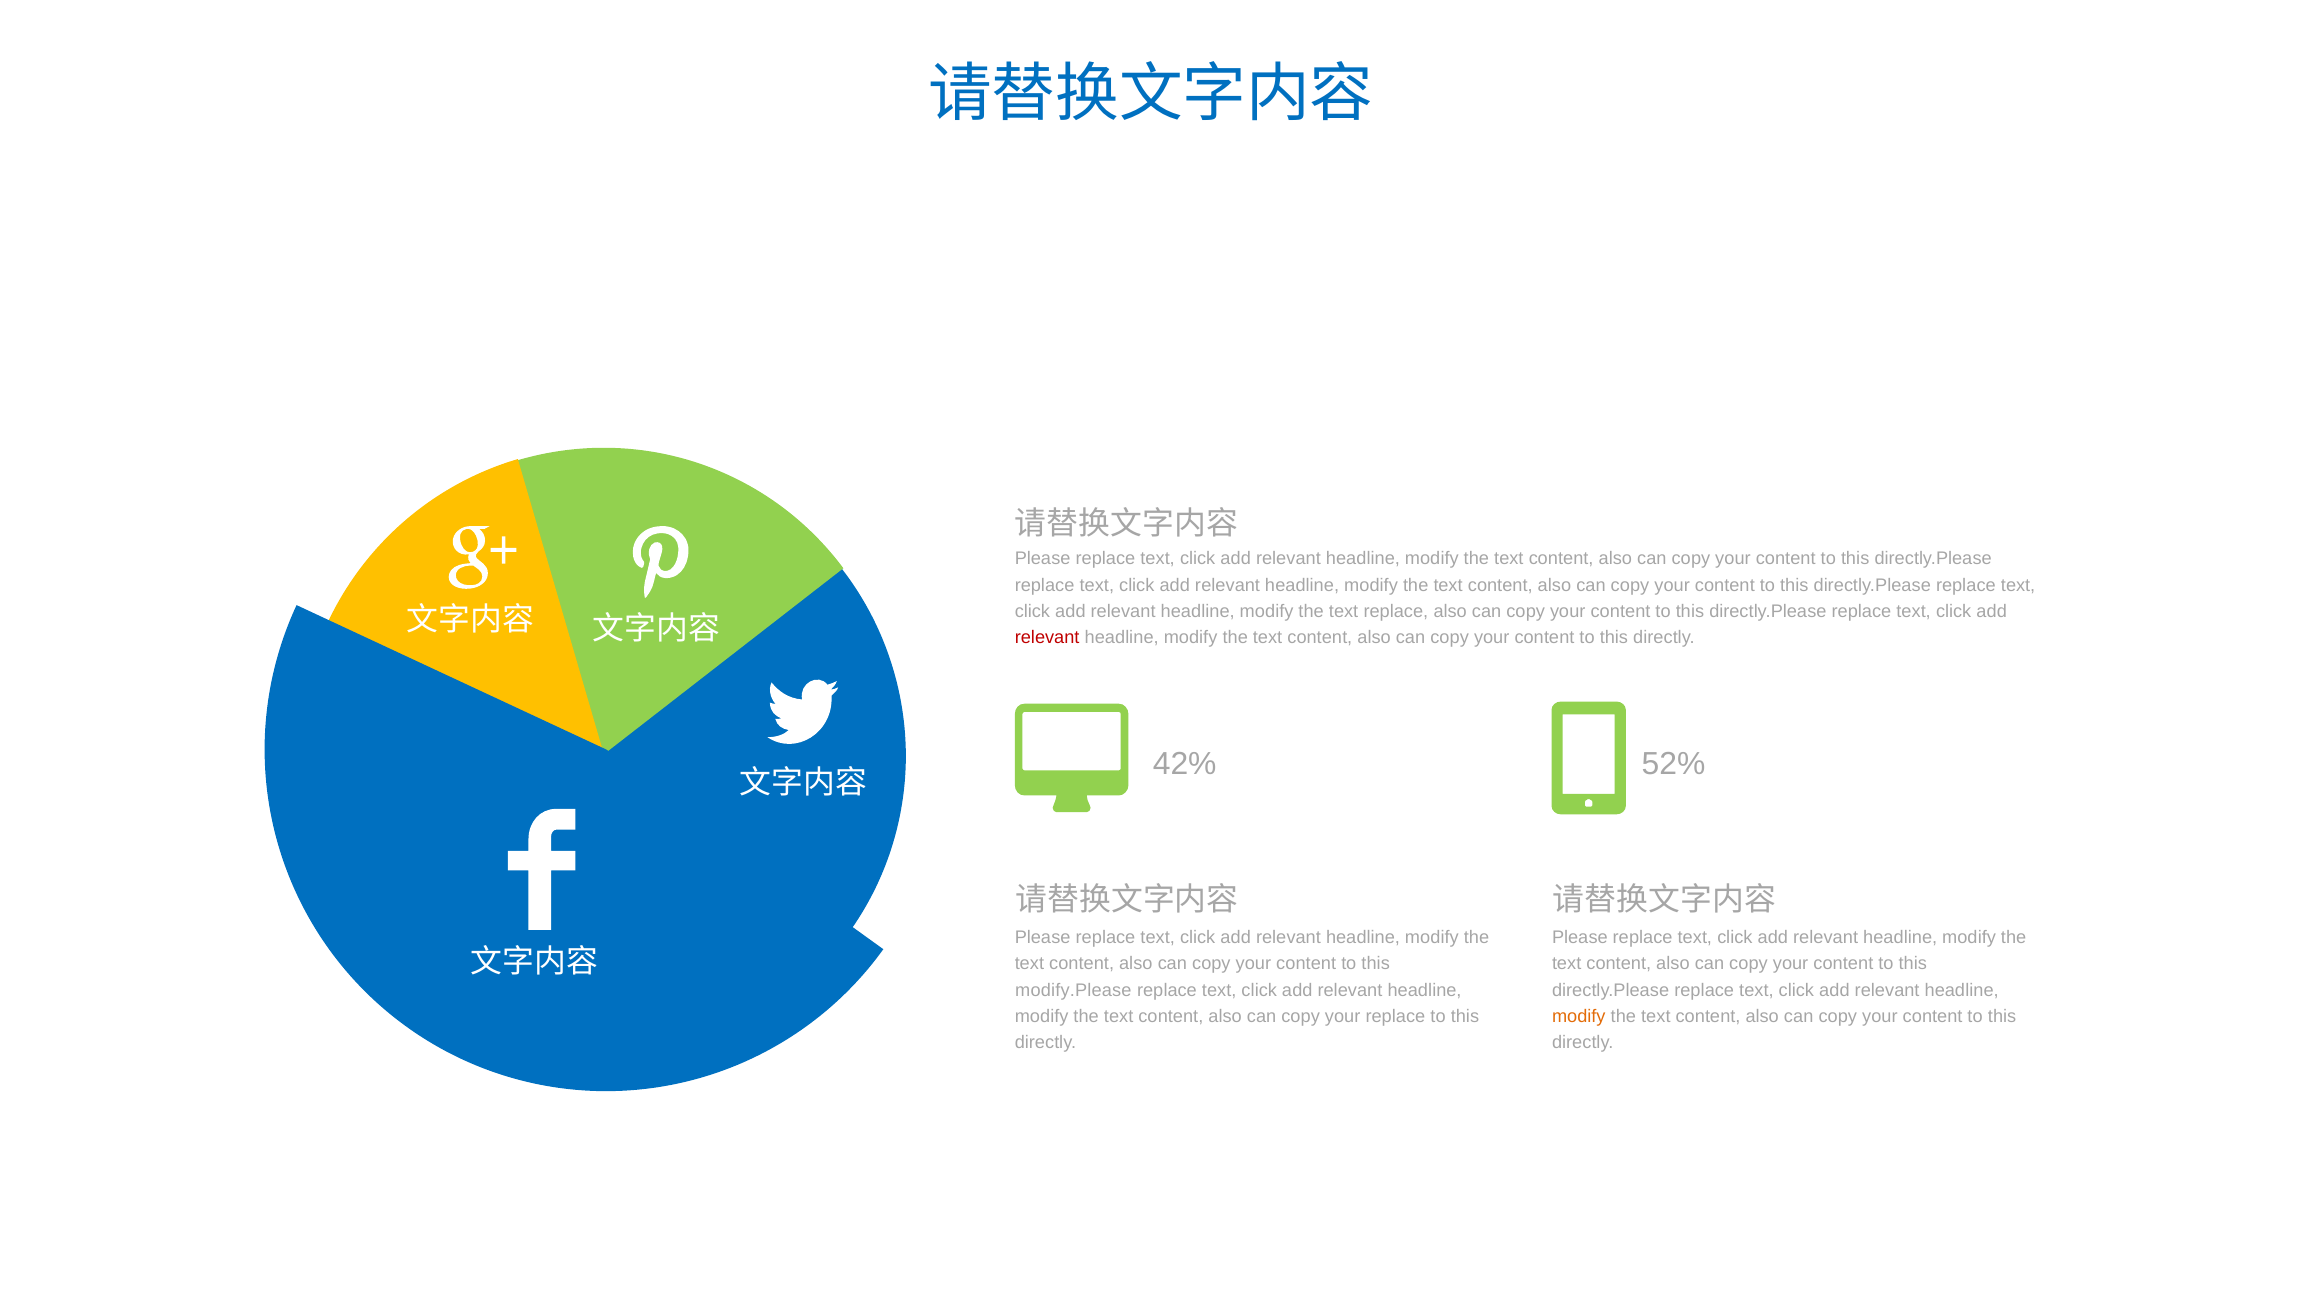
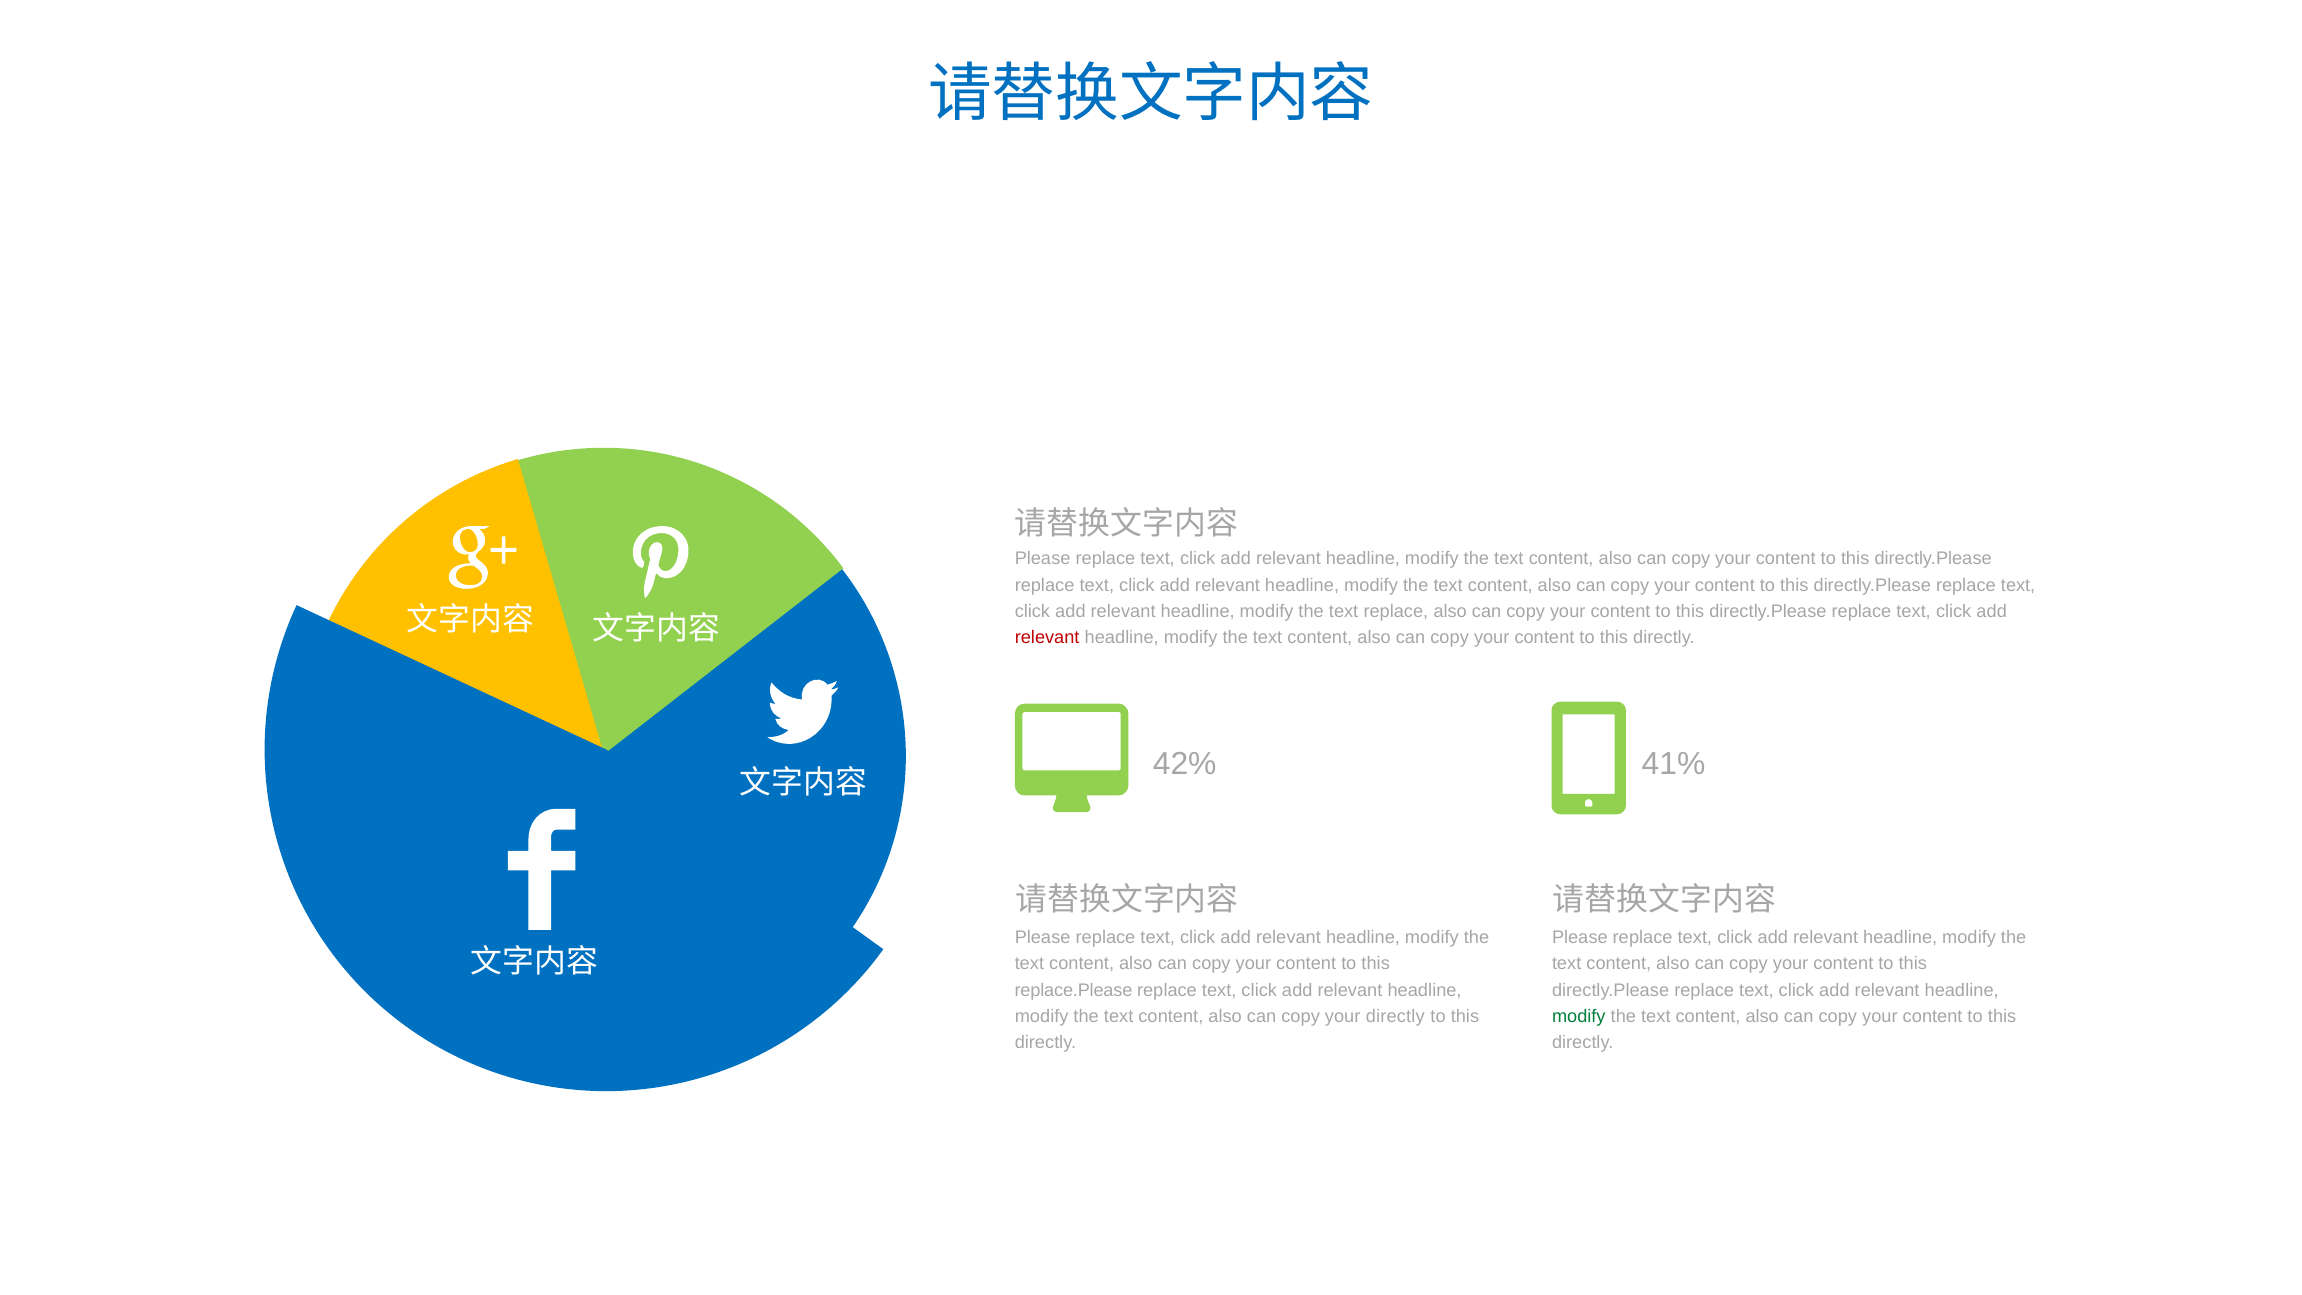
52%: 52% -> 41%
modify.Please: modify.Please -> replace.Please
your replace: replace -> directly
modify at (1579, 1016) colour: orange -> green
